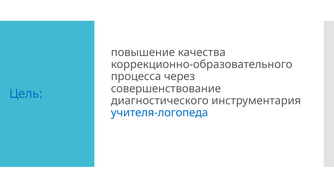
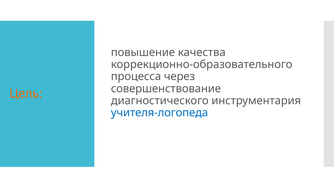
Цель colour: blue -> orange
